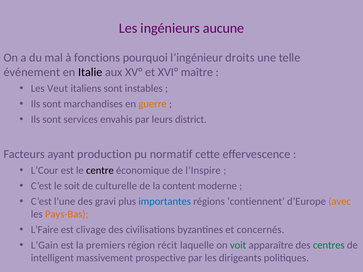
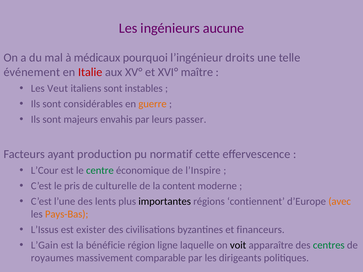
fonctions: fonctions -> médicaux
Italie colour: black -> red
marchandises: marchandises -> considérables
services: services -> majeurs
district: district -> passer
centre colour: black -> green
soit: soit -> pris
gravi: gravi -> lents
importantes colour: blue -> black
L’Faire: L’Faire -> L’Issus
clivage: clivage -> exister
concernés: concernés -> financeurs
premiers: premiers -> bénéficie
récit: récit -> ligne
voit colour: green -> black
intelligent: intelligent -> royaumes
prospective: prospective -> comparable
